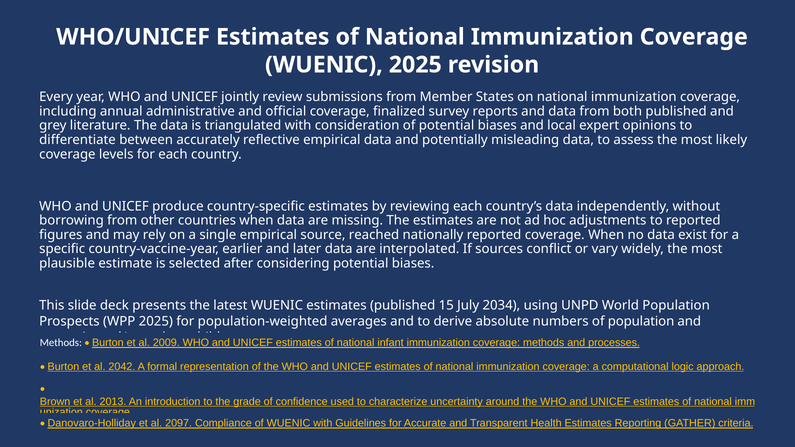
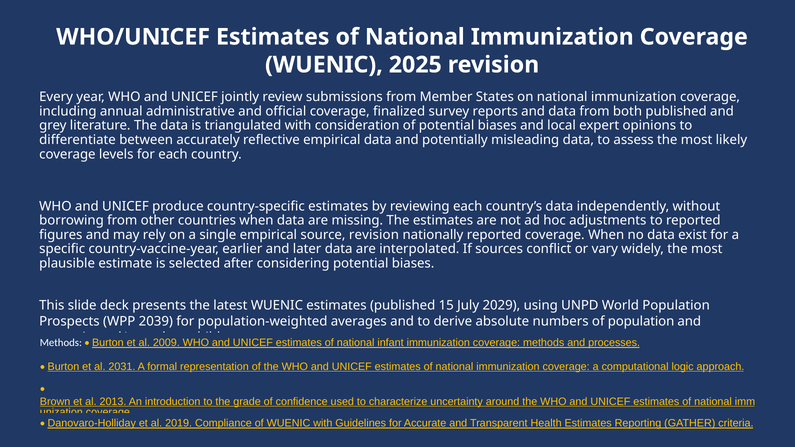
source reached: reached -> revision
2034: 2034 -> 2029
WPP 2025: 2025 -> 2039
2042: 2042 -> 2031
2097: 2097 -> 2019
